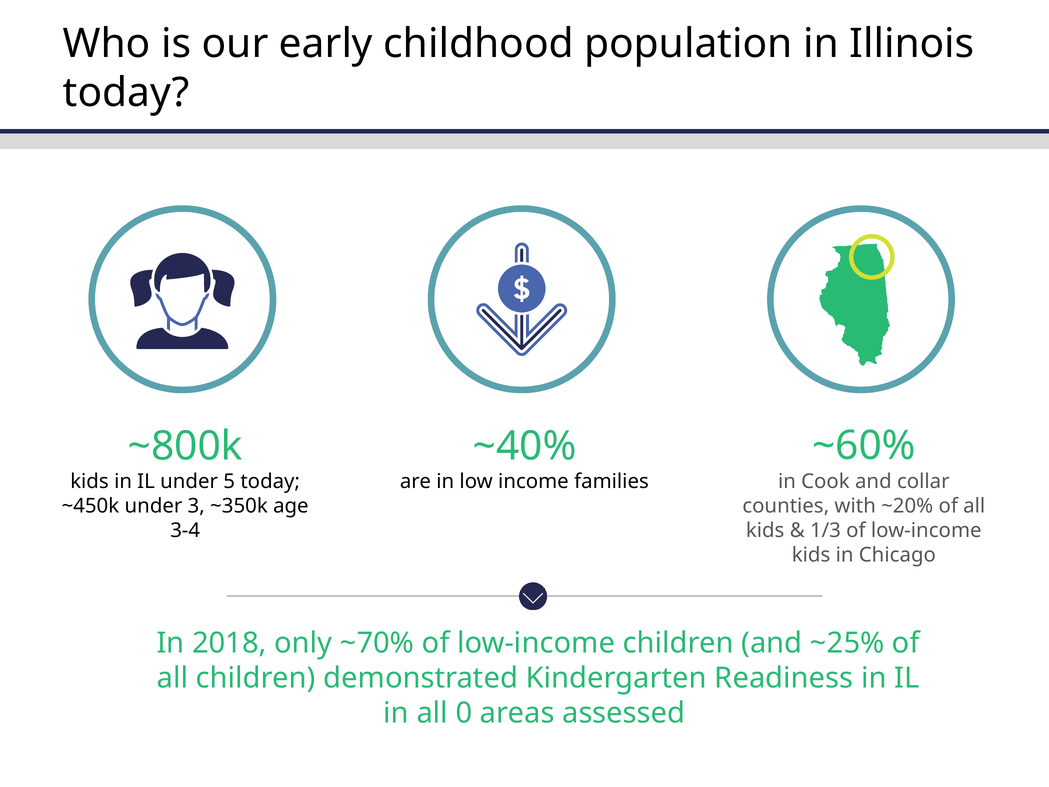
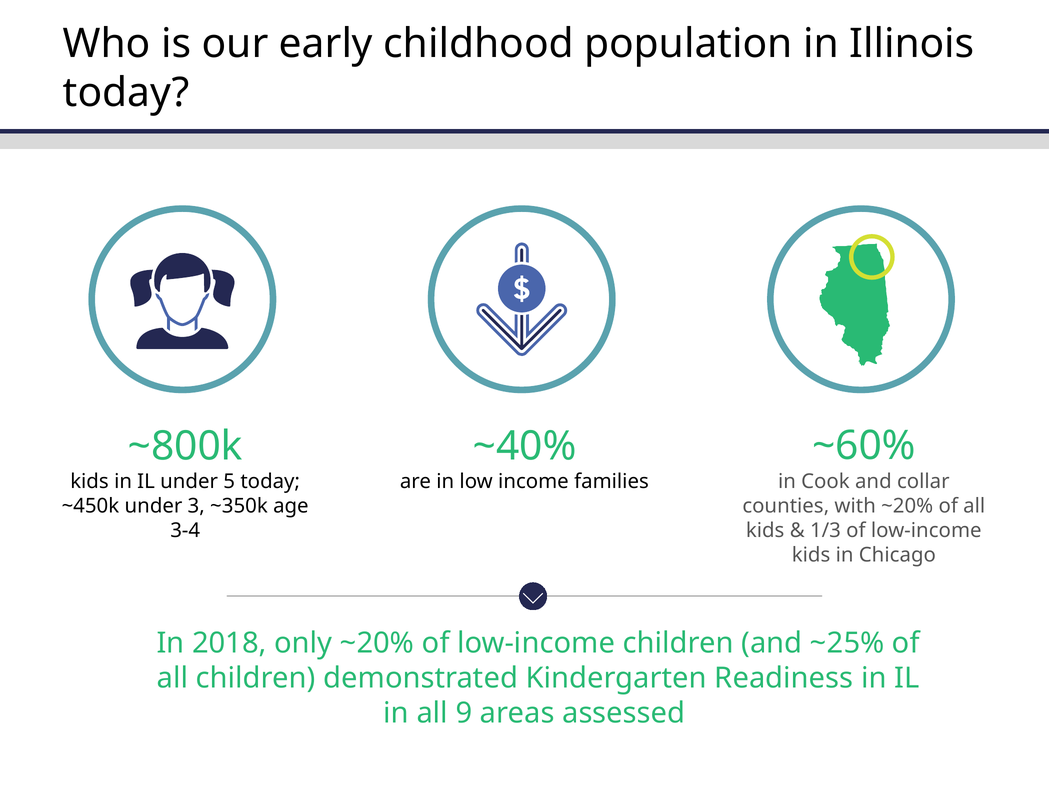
only ~70%: ~70% -> ~20%
0: 0 -> 9
